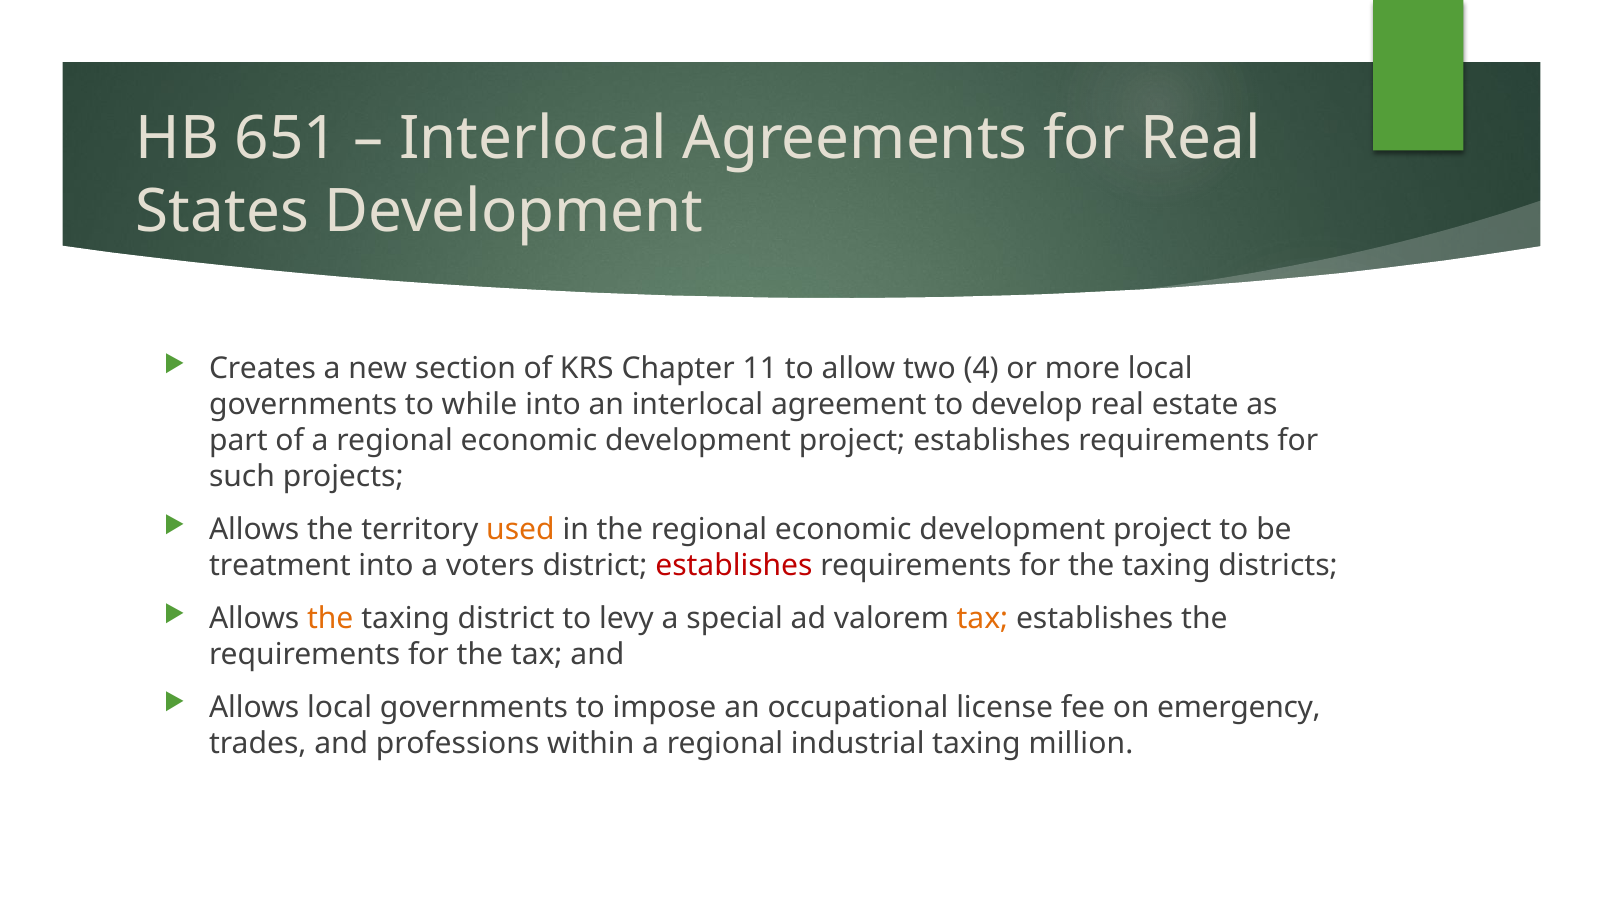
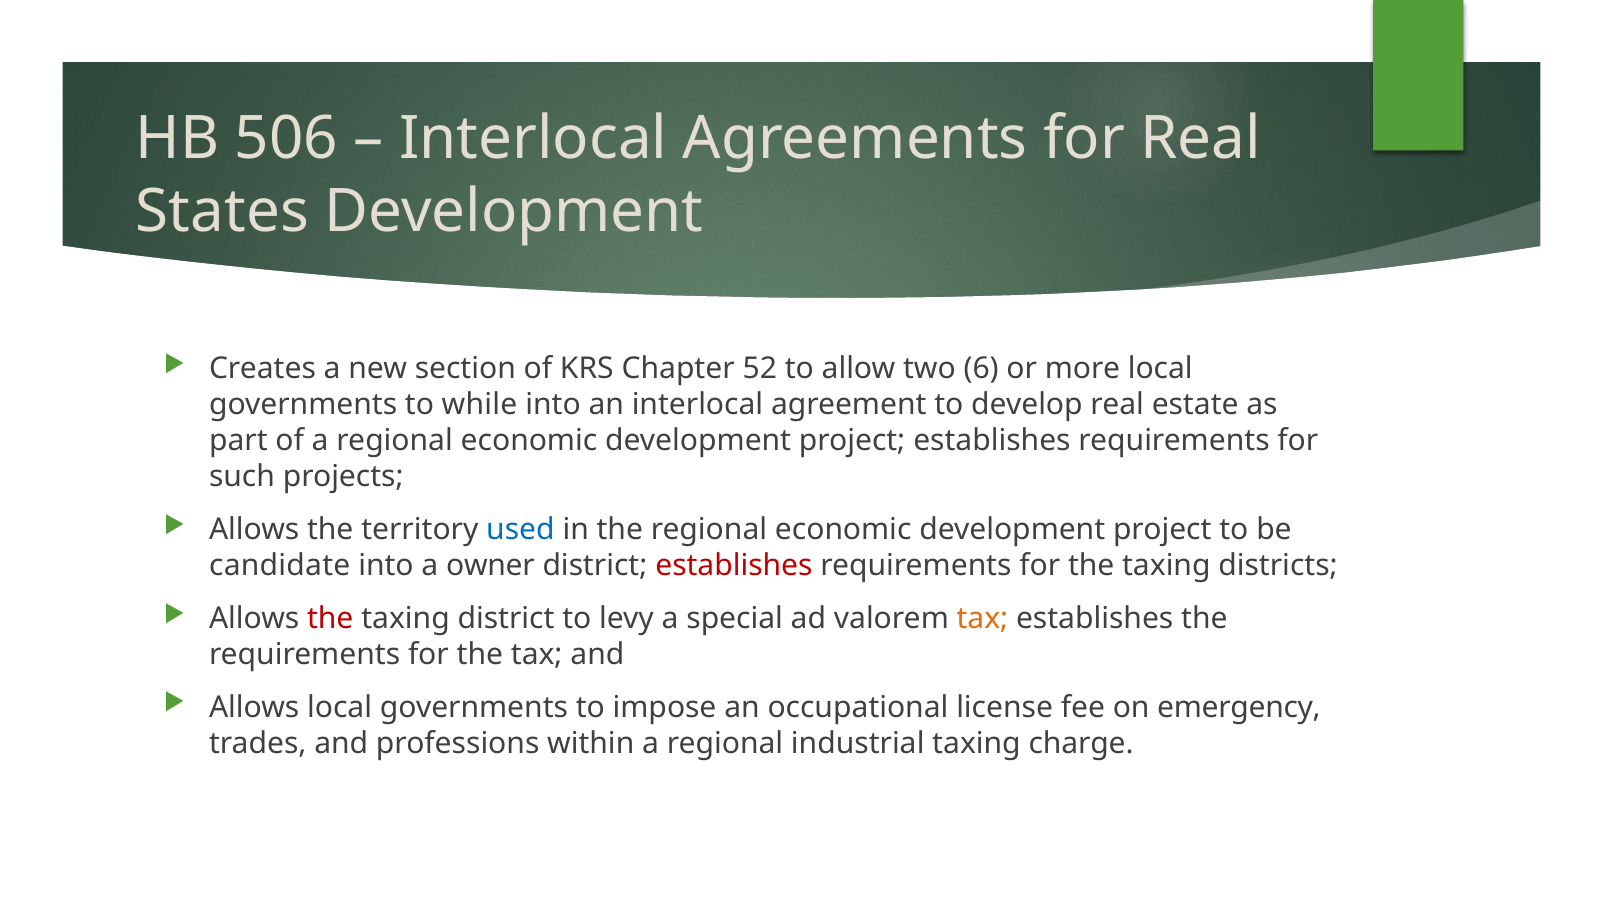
651: 651 -> 506
11: 11 -> 52
4: 4 -> 6
used colour: orange -> blue
treatment: treatment -> candidate
voters: voters -> owner
the at (330, 619) colour: orange -> red
million: million -> charge
